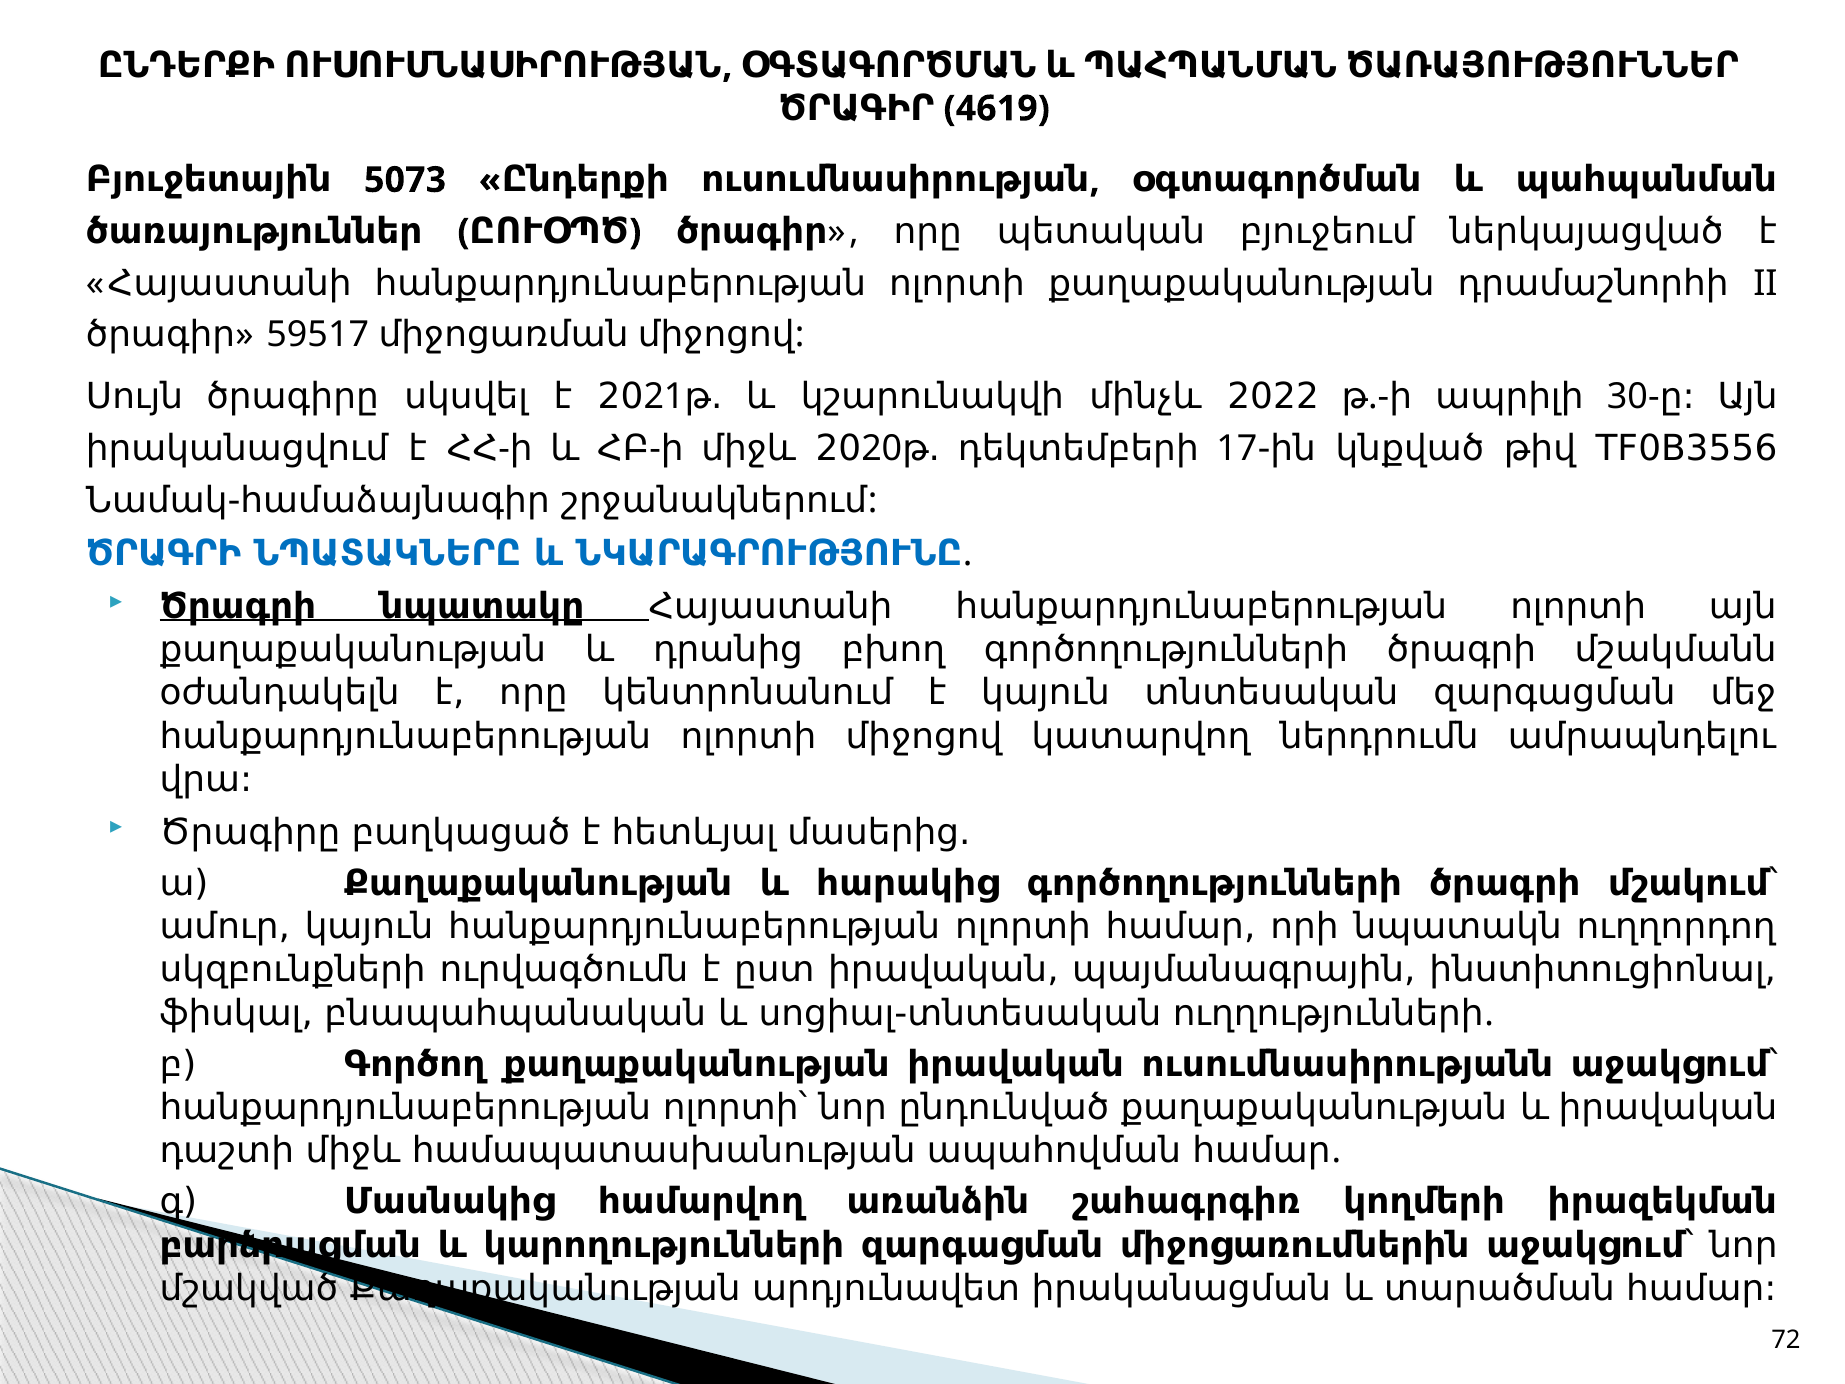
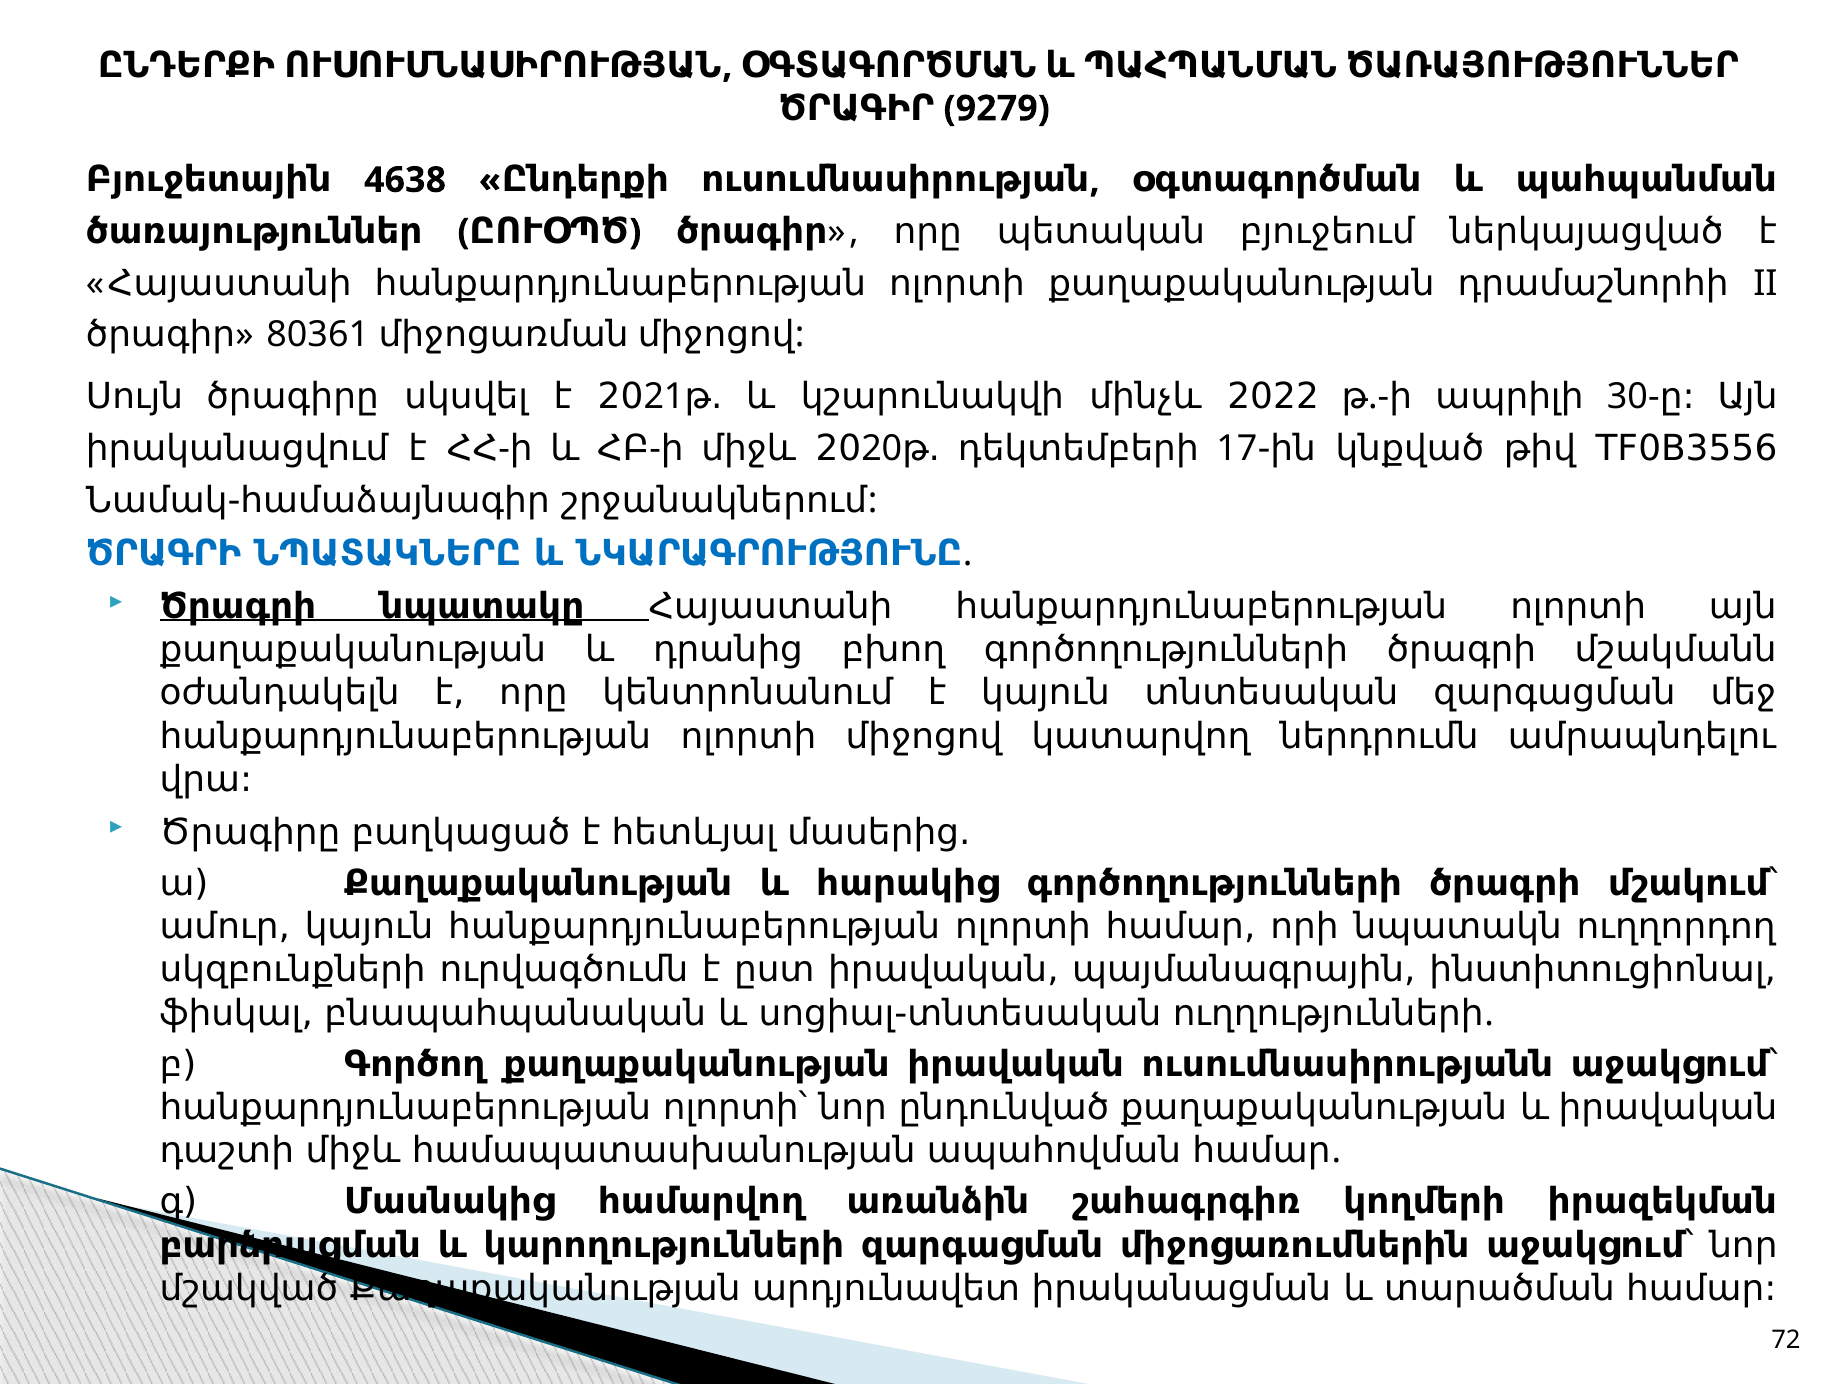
4619: 4619 -> 9279
5073: 5073 -> 4638
59517: 59517 -> 80361
